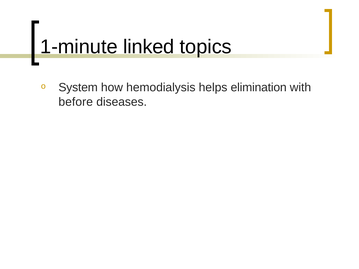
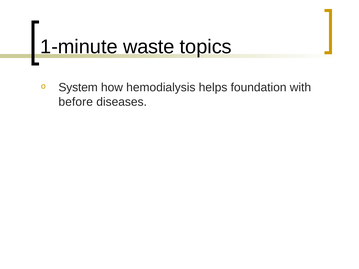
linked: linked -> waste
elimination: elimination -> foundation
